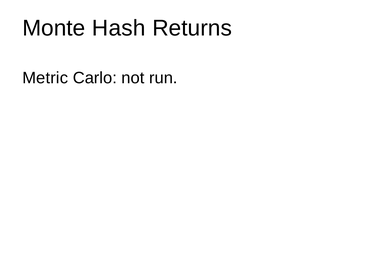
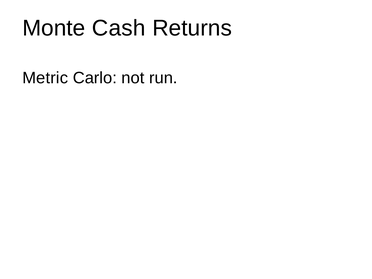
Hash: Hash -> Cash
